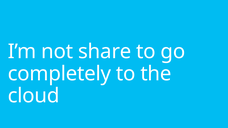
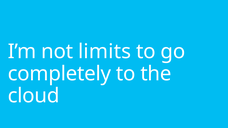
share: share -> limits
